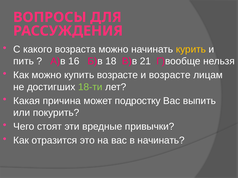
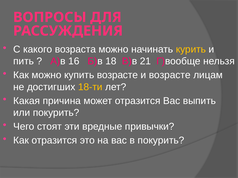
18-ти colour: light green -> yellow
может подростку: подростку -> отразится
в начинать: начинать -> покурить
